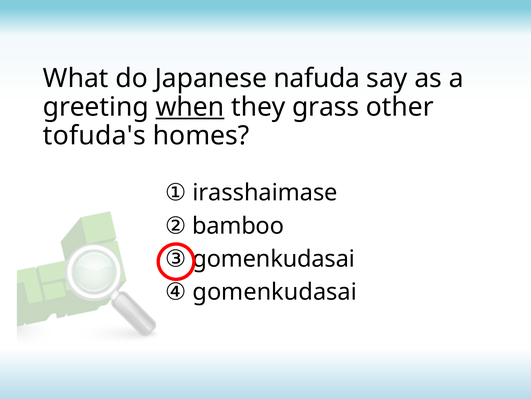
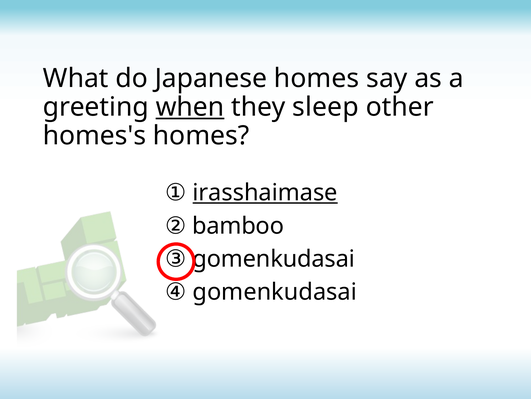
Japanese nafuda: nafuda -> homes
grass: grass -> sleep
tofuda's: tofuda's -> homes's
irasshaimase underline: none -> present
